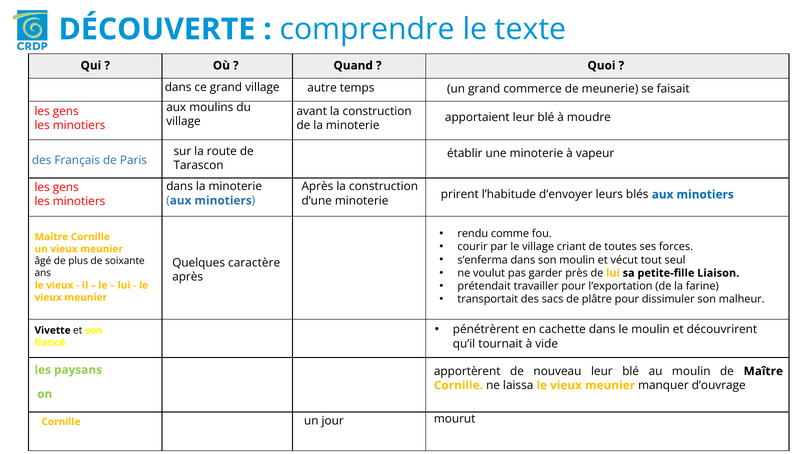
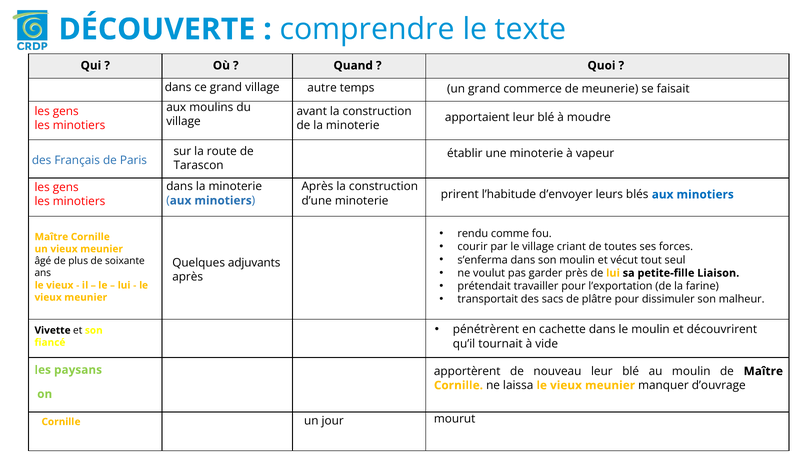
caractère: caractère -> adjuvants
